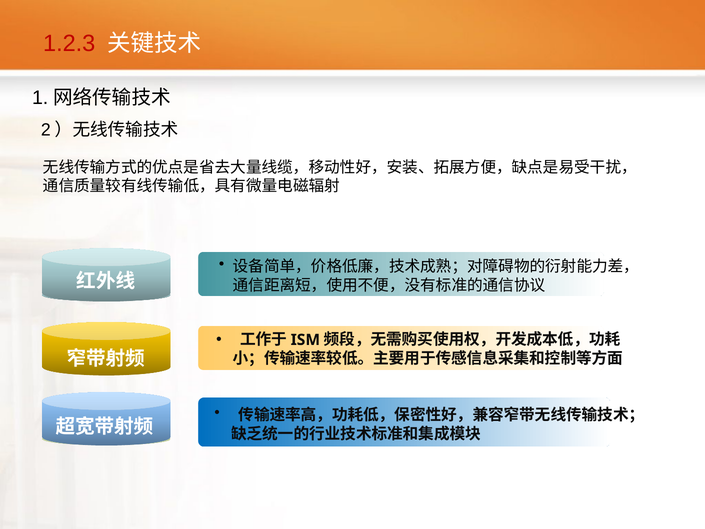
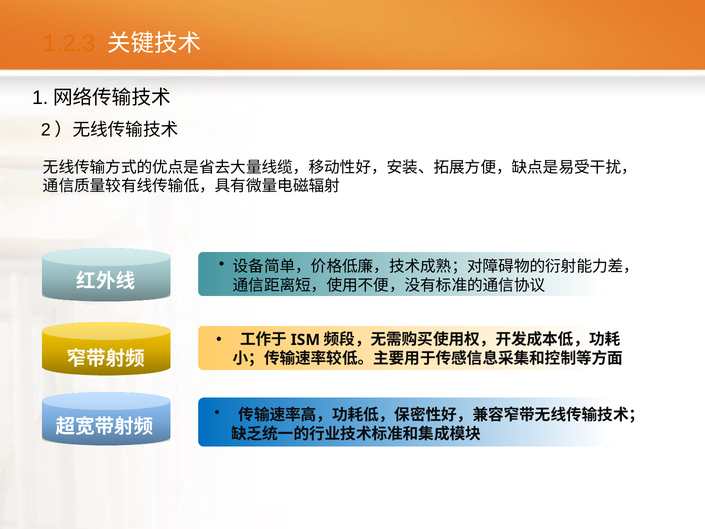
1.2.3 colour: red -> orange
